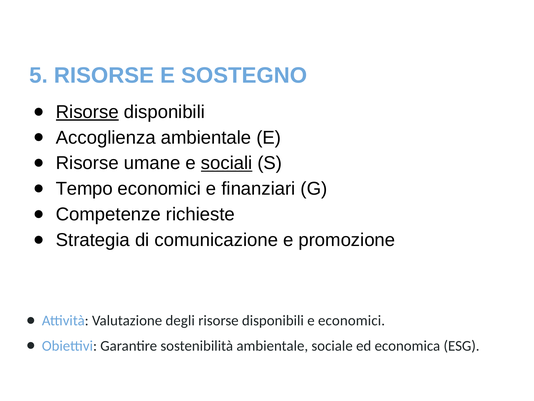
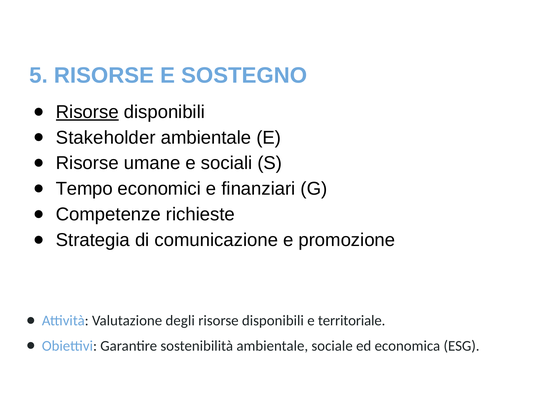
Accoglienza: Accoglienza -> Stakeholder
sociali underline: present -> none
e economici: economici -> territoriale
